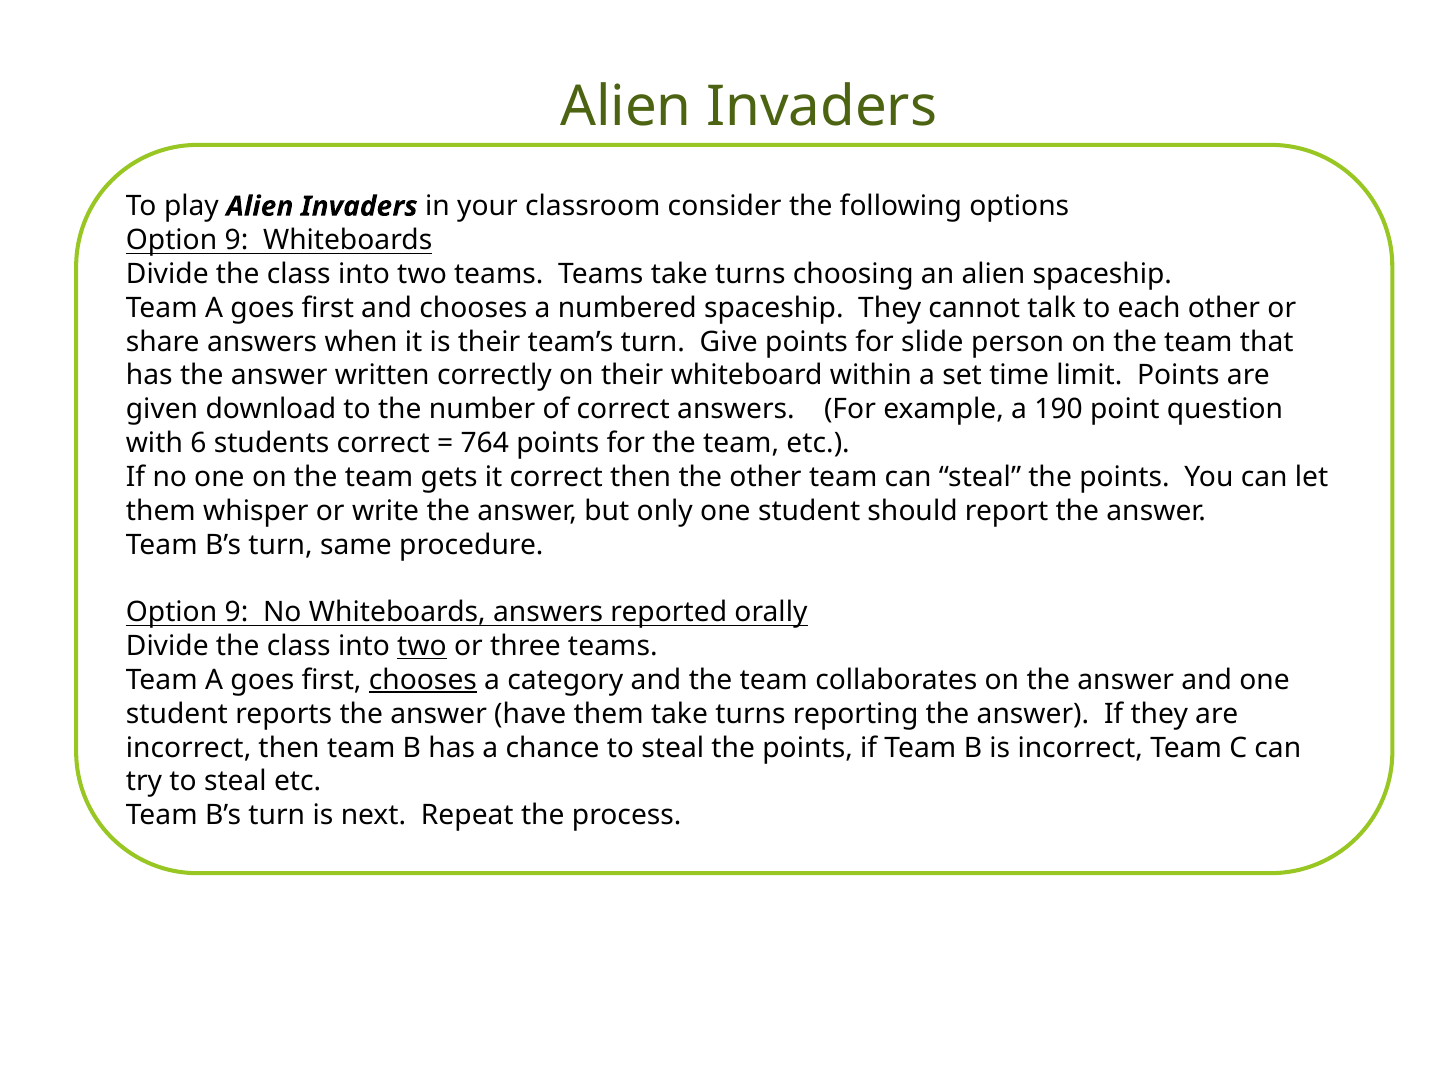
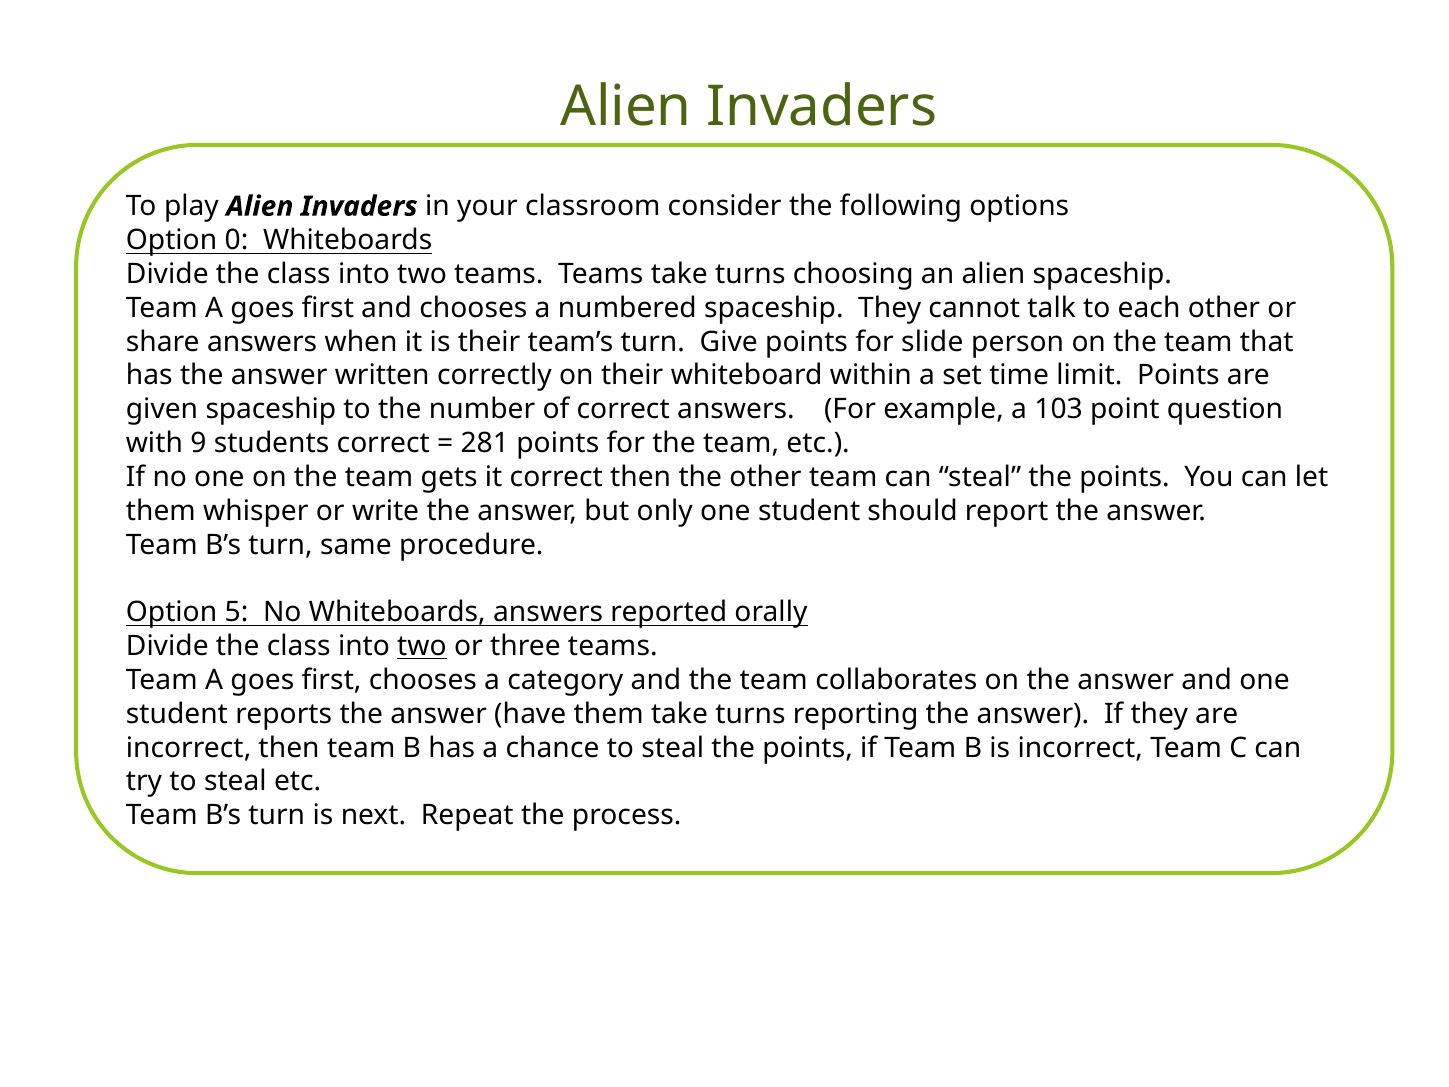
9 at (237, 240): 9 -> 0
given download: download -> spaceship
190: 190 -> 103
6: 6 -> 9
764: 764 -> 281
9 at (237, 612): 9 -> 5
chooses at (423, 680) underline: present -> none
